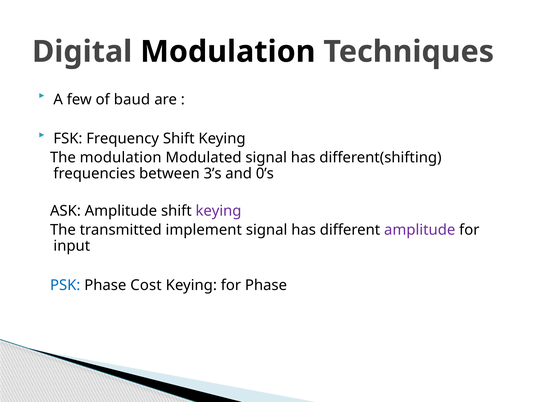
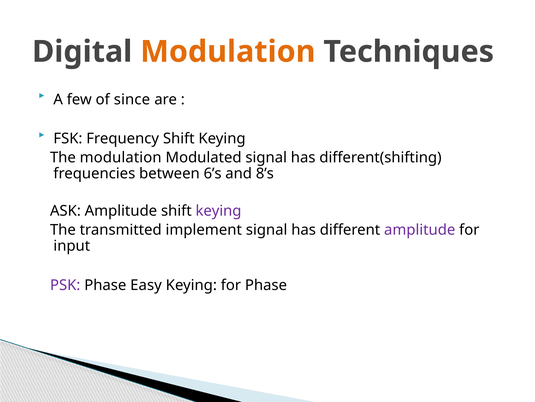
Modulation at (228, 52) colour: black -> orange
baud: baud -> since
3’s: 3’s -> 6’s
0’s: 0’s -> 8’s
PSK colour: blue -> purple
Cost: Cost -> Easy
